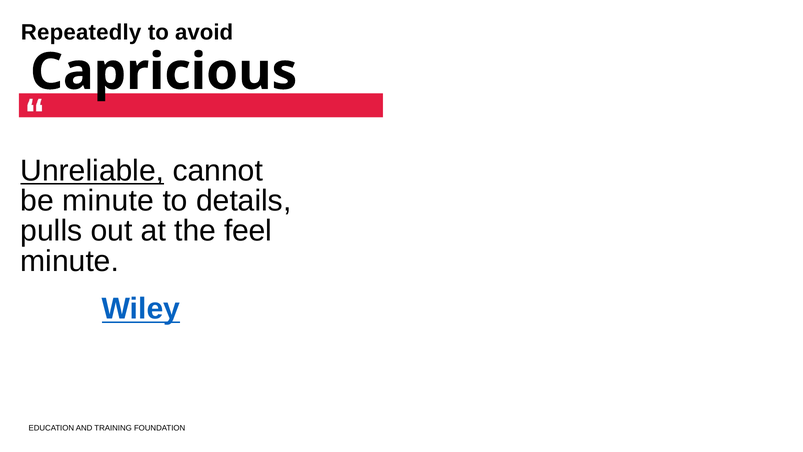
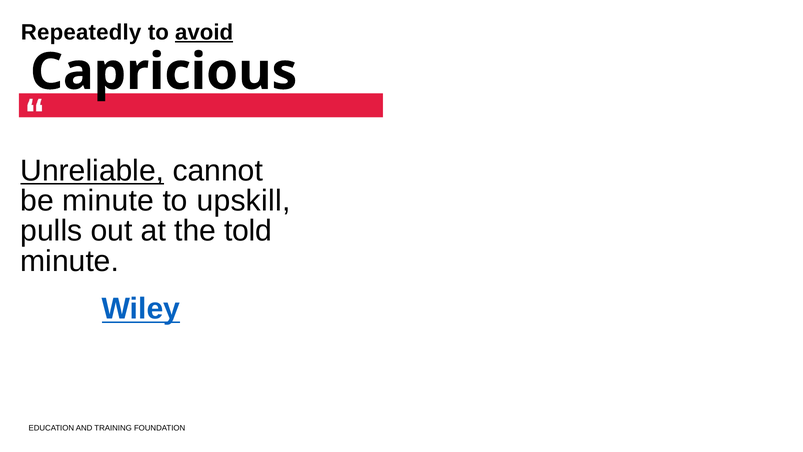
avoid underline: none -> present
details: details -> upskill
feel: feel -> told
